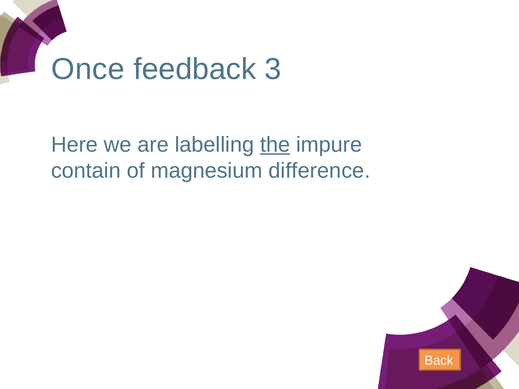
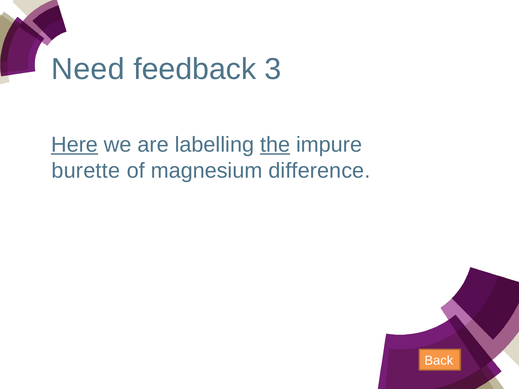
Once: Once -> Need
Here underline: none -> present
contain: contain -> burette
